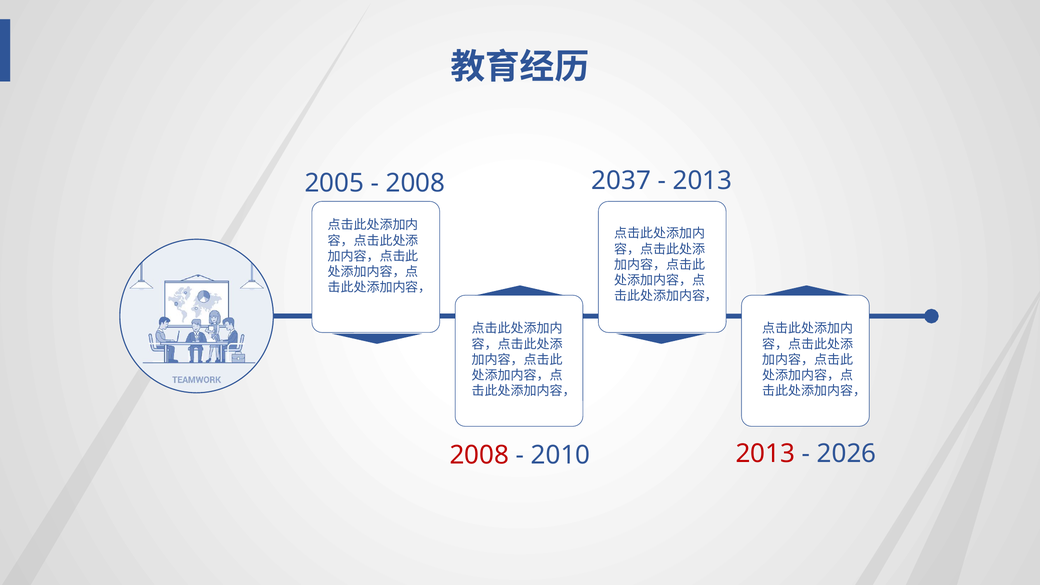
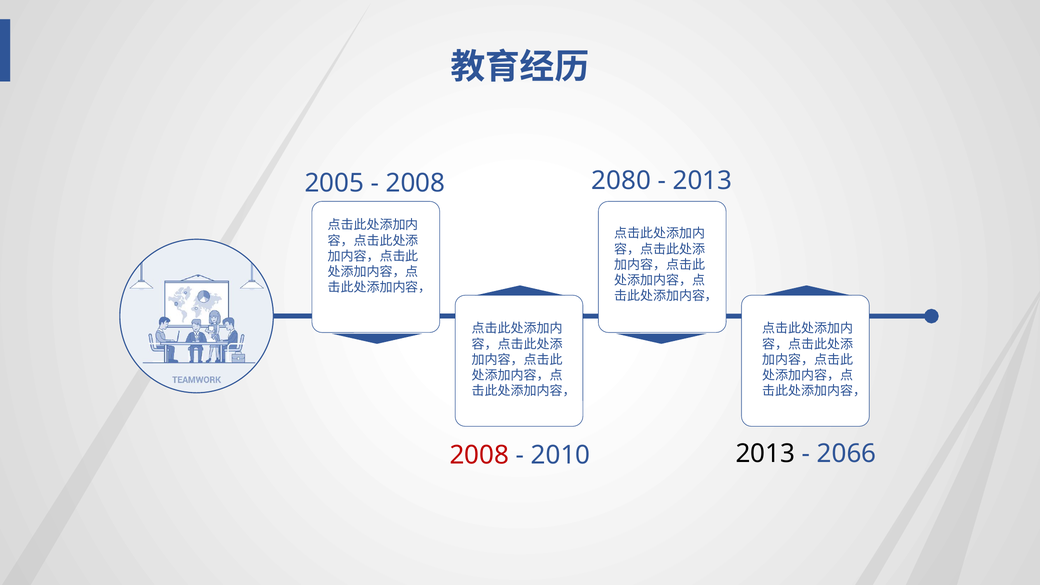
2037: 2037 -> 2080
2013 at (765, 454) colour: red -> black
2026: 2026 -> 2066
